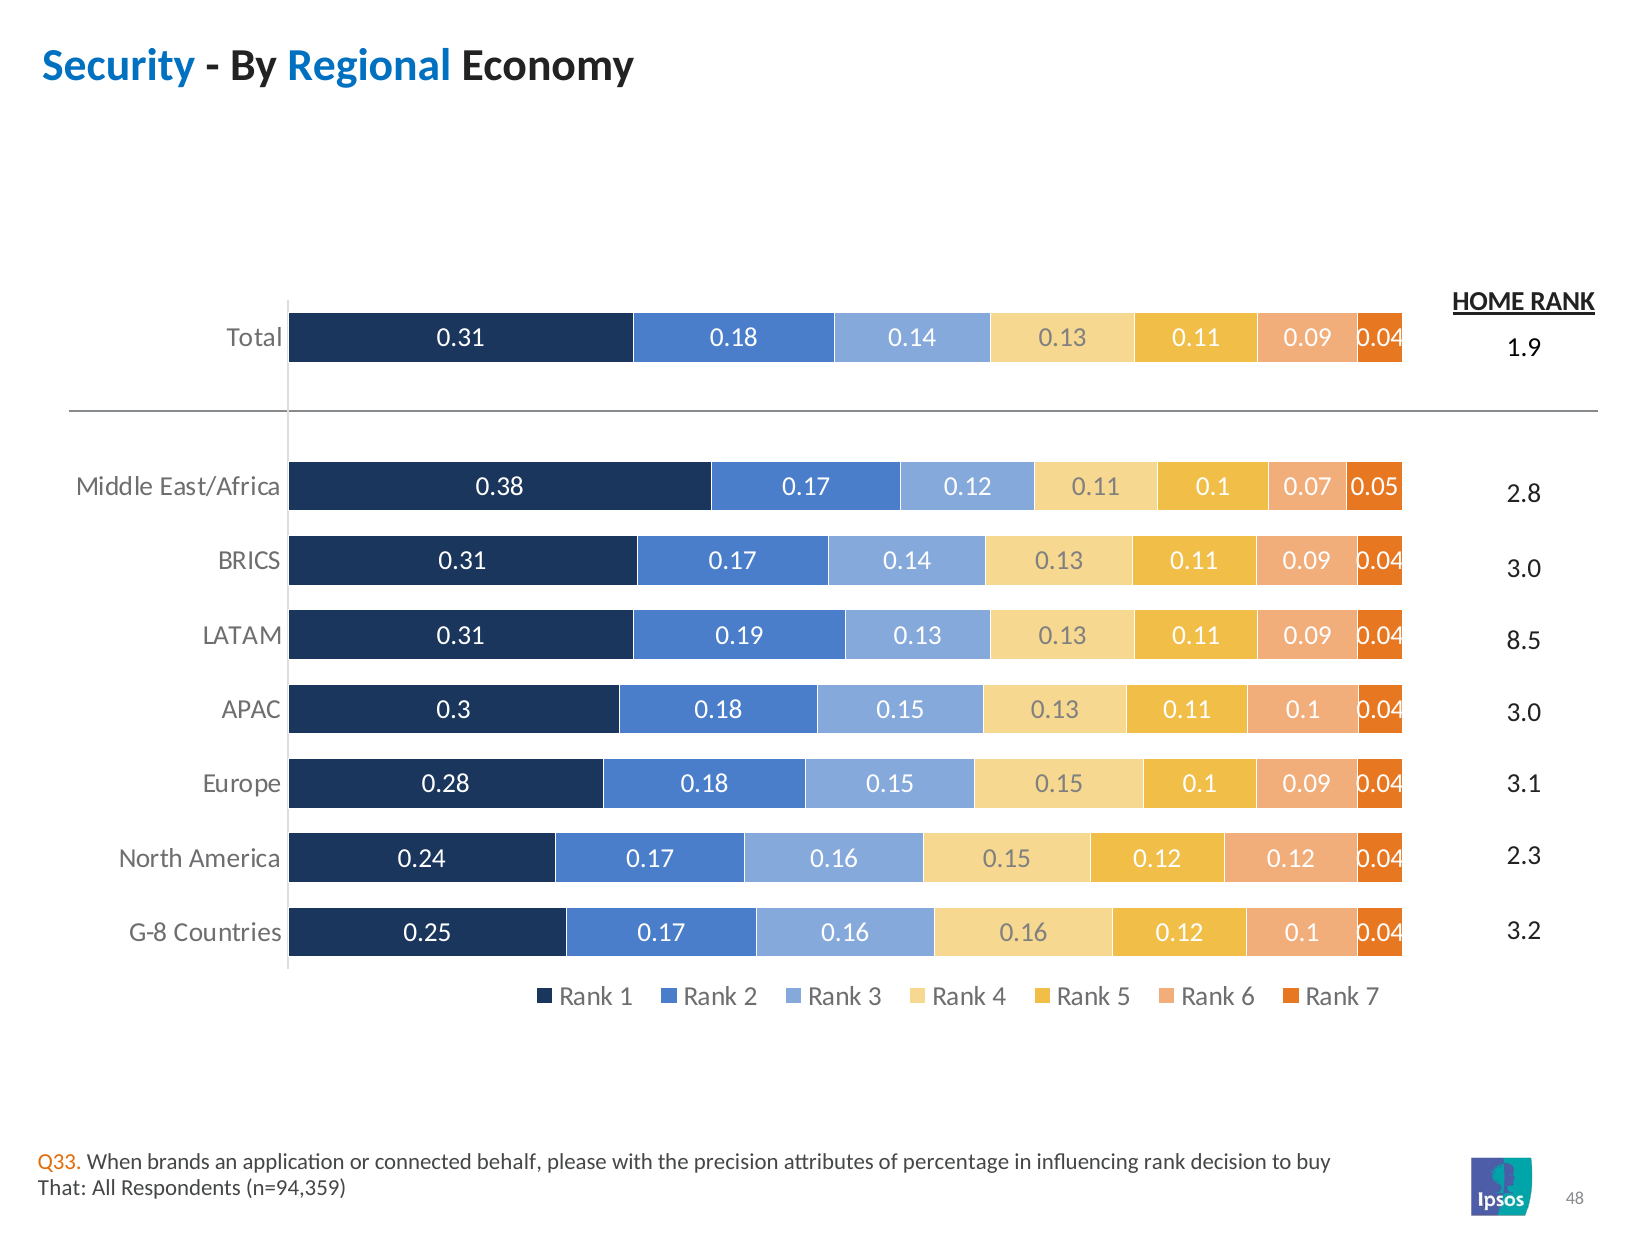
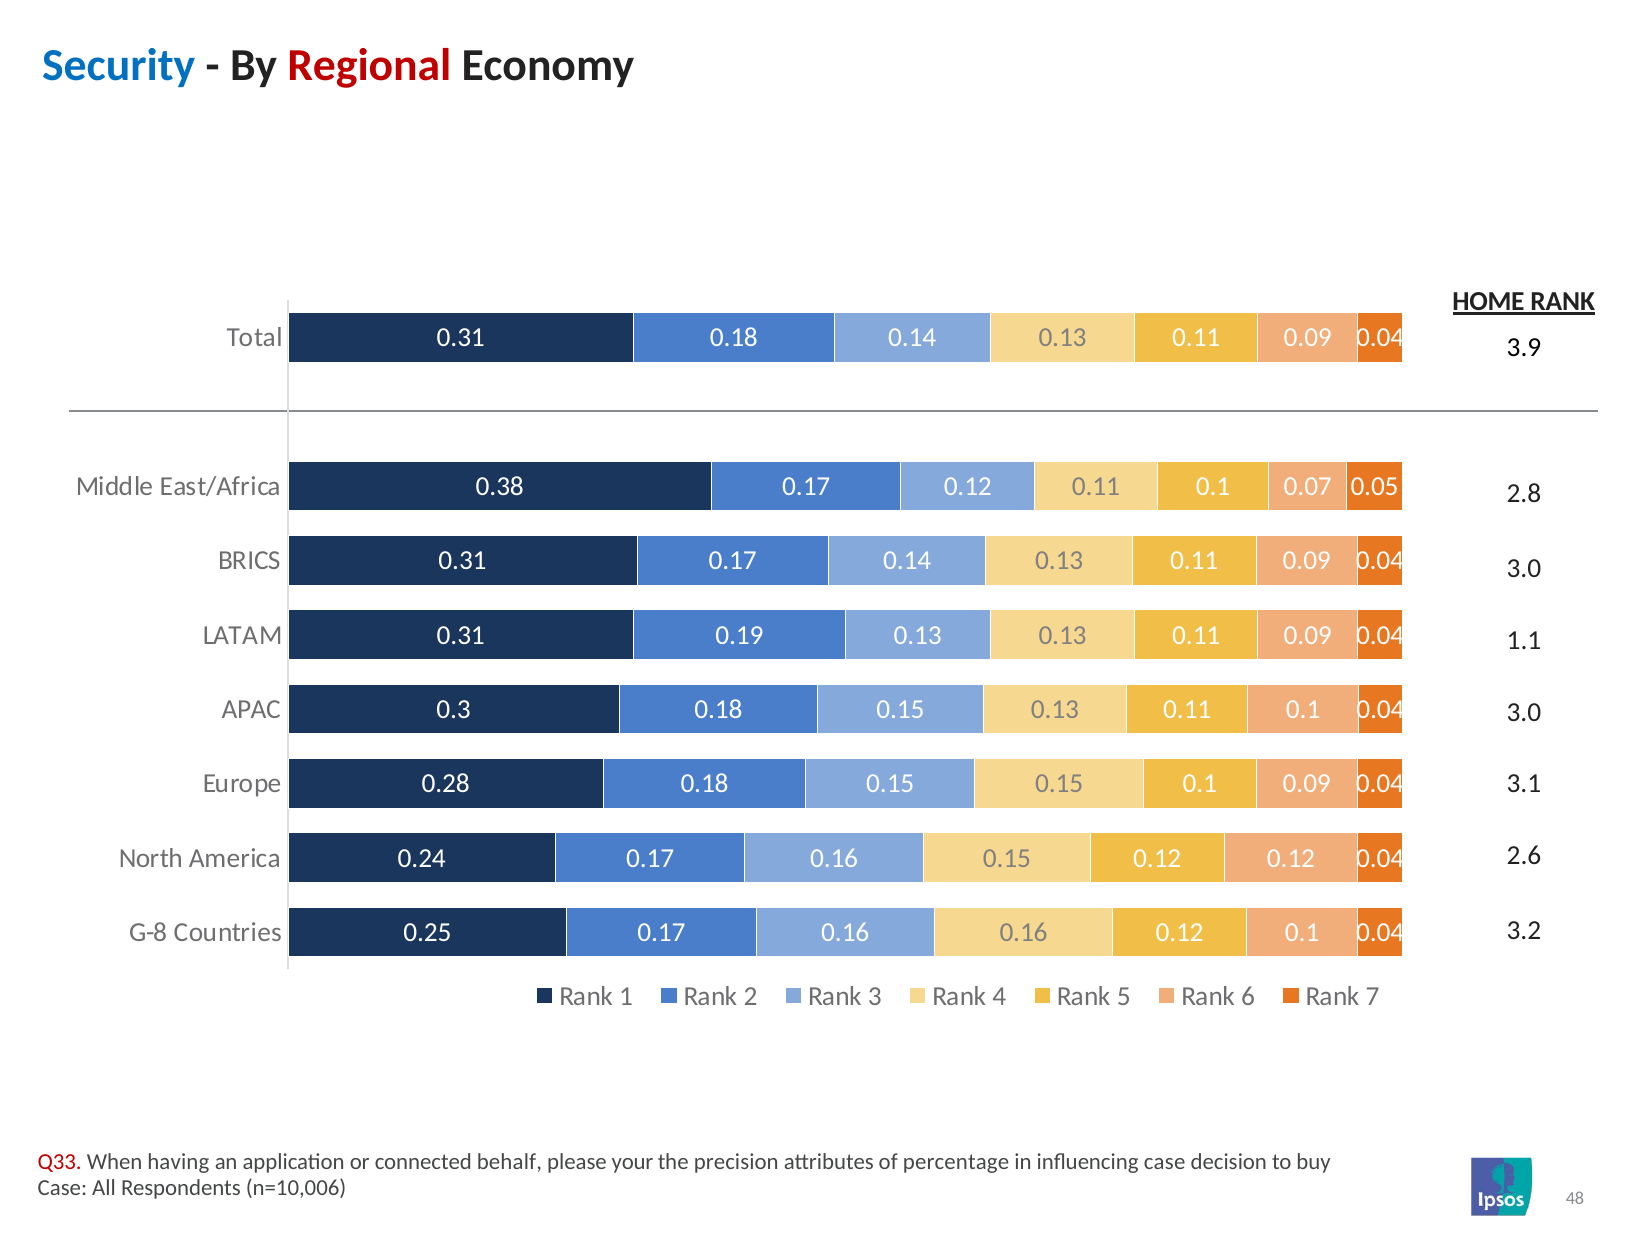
Regional colour: blue -> red
1.9: 1.9 -> 3.9
8.5: 8.5 -> 1.1
2.3: 2.3 -> 2.6
Q33 colour: orange -> red
brands: brands -> having
with: with -> your
influencing rank: rank -> case
That at (62, 1188): That -> Case
n=94,359: n=94,359 -> n=10,006
